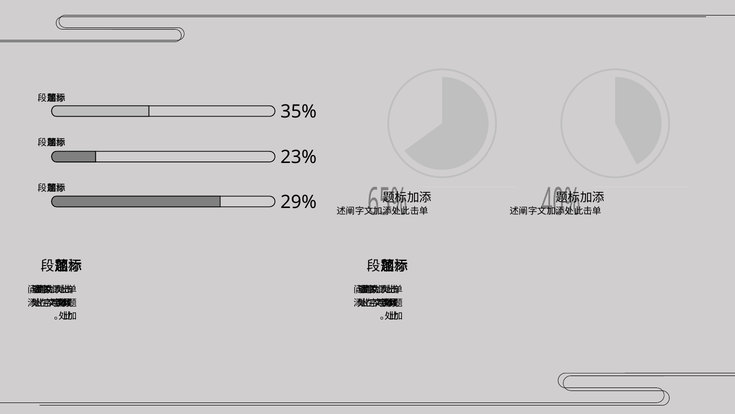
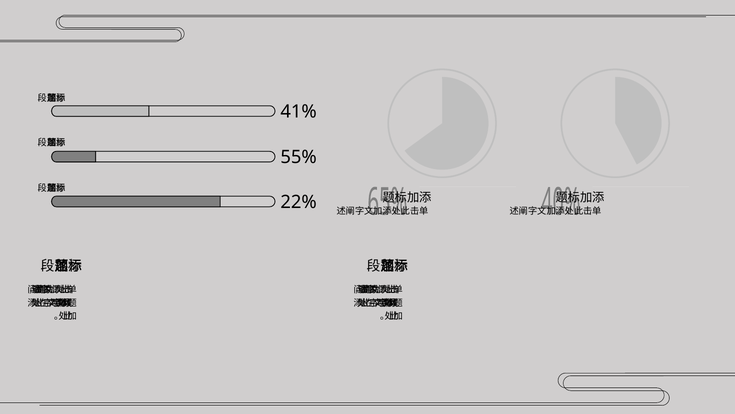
35%: 35% -> 41%
23%: 23% -> 55%
29%: 29% -> 22%
